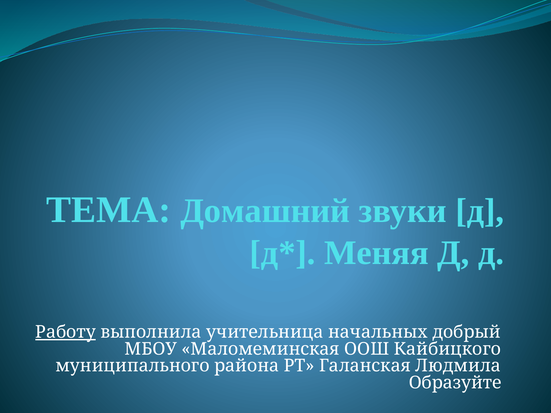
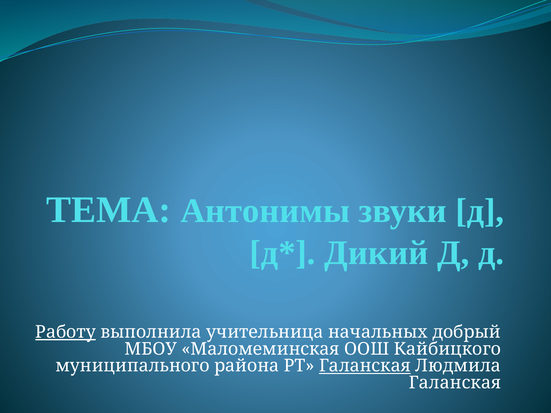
Домашний: Домашний -> Антонимы
Меняя: Меняя -> Дикий
Галанская at (365, 366) underline: none -> present
Образуйте at (455, 383): Образуйте -> Галанская
